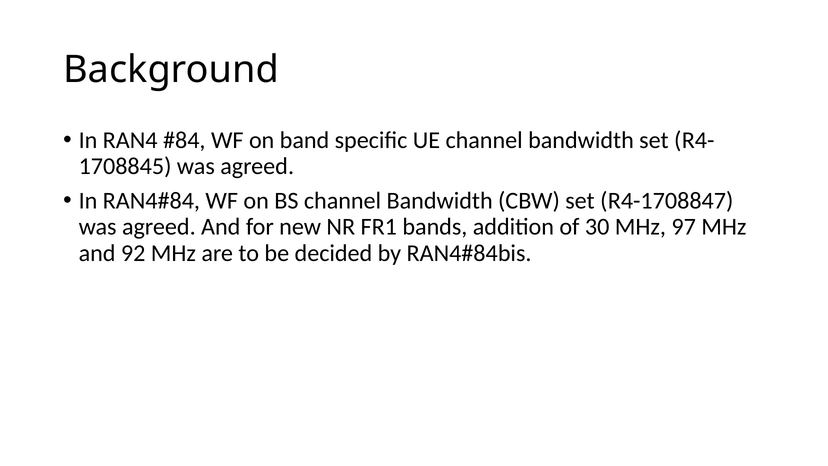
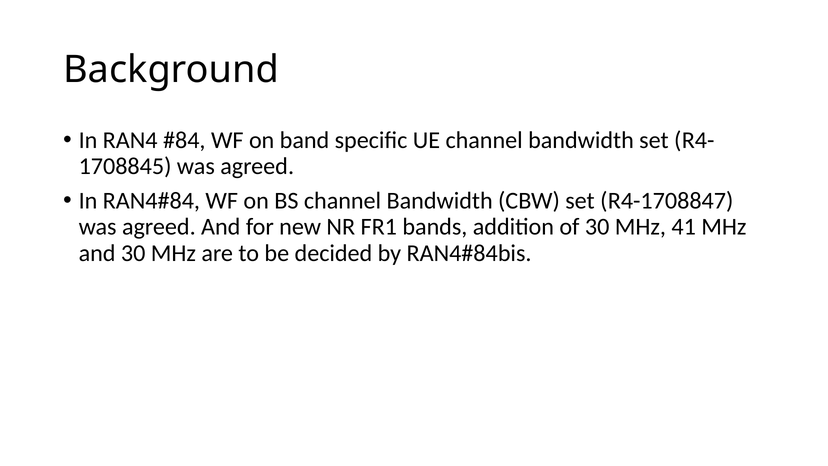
97: 97 -> 41
and 92: 92 -> 30
